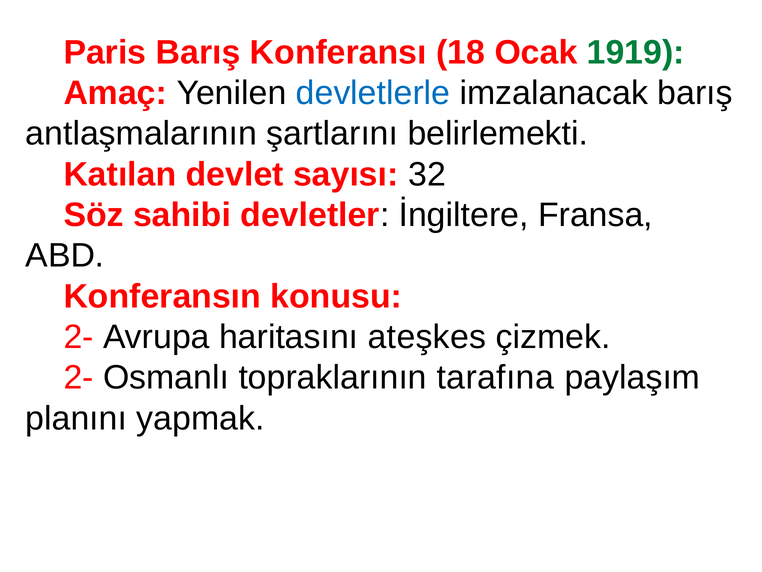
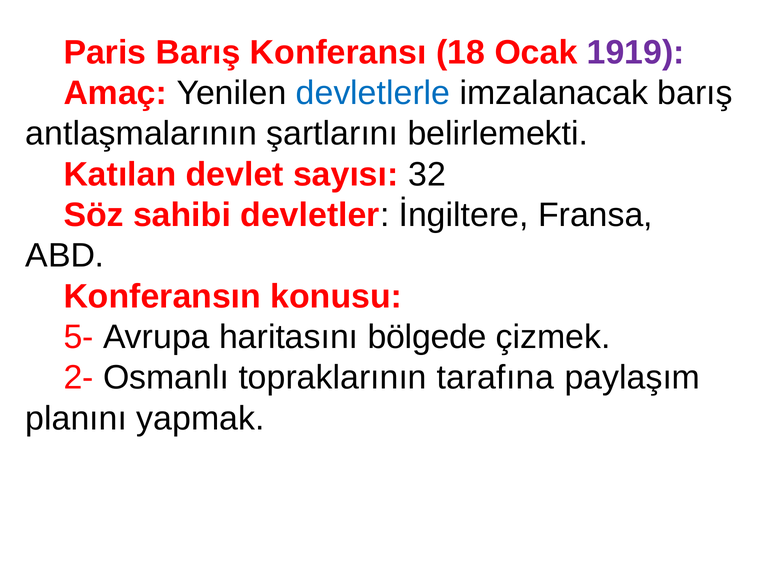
1919 colour: green -> purple
2- at (79, 337): 2- -> 5-
ateşkes: ateşkes -> bölgede
